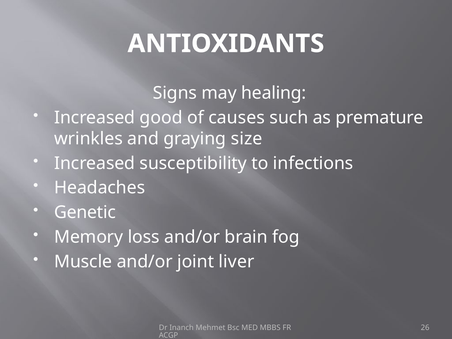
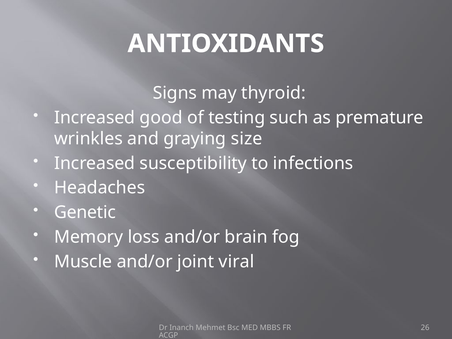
healing: healing -> thyroid
causes: causes -> testing
liver: liver -> viral
